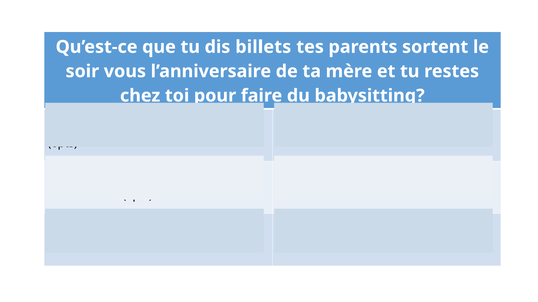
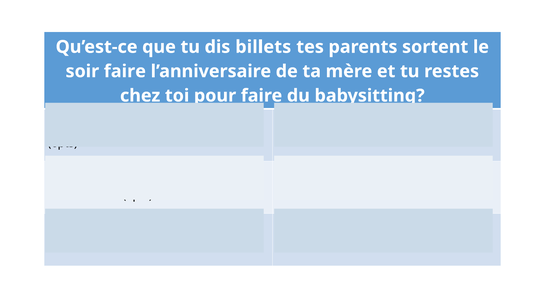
soir vous: vous -> faire
